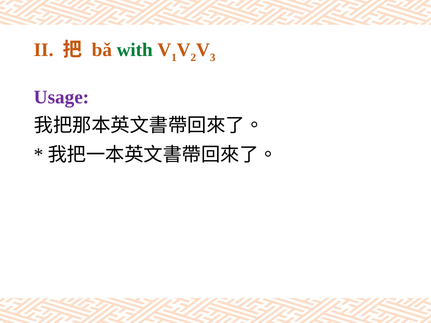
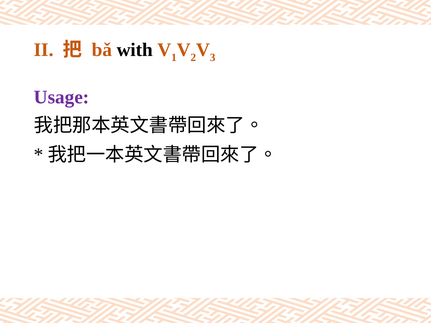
with colour: green -> black
